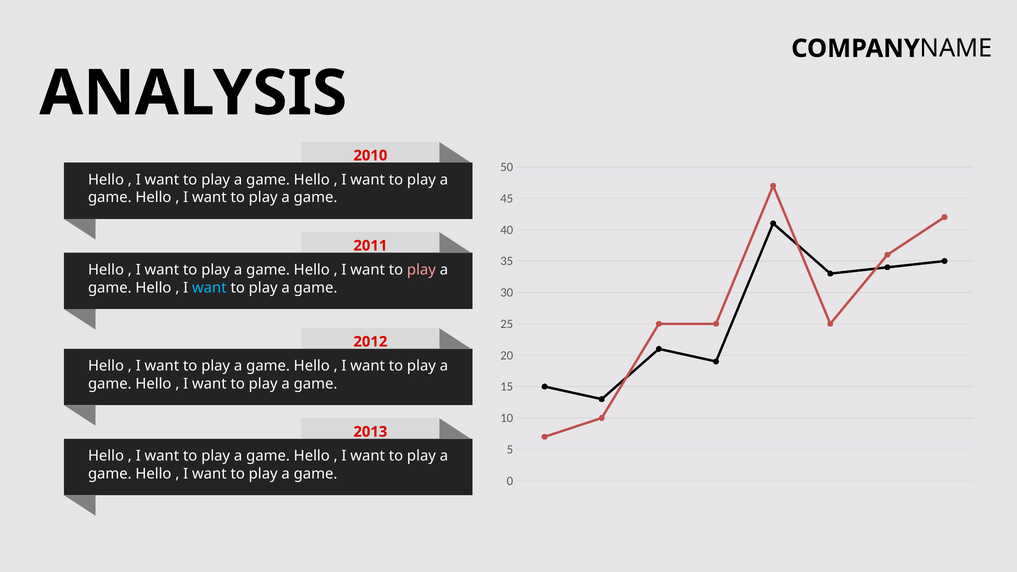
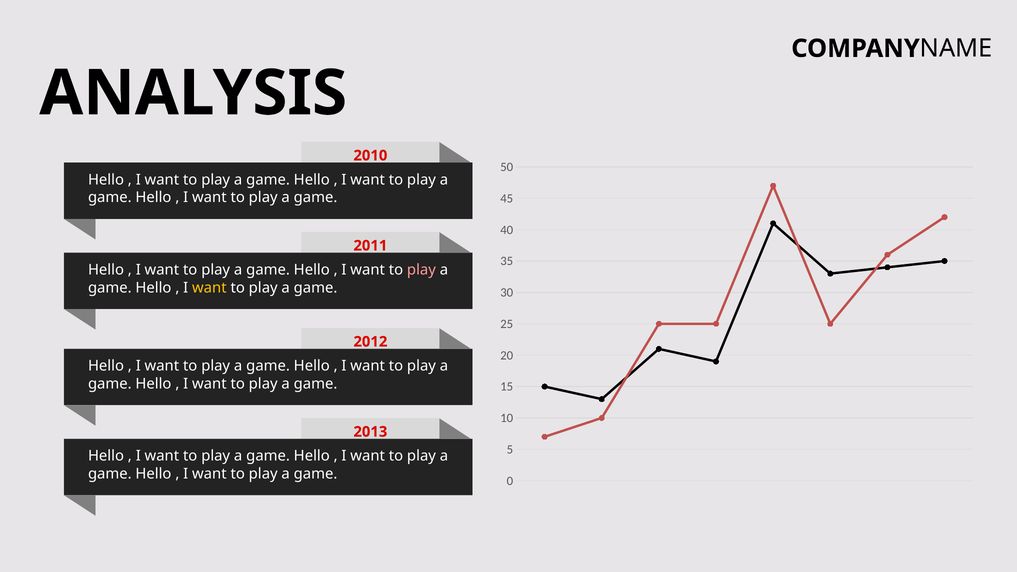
want at (209, 288) colour: light blue -> yellow
